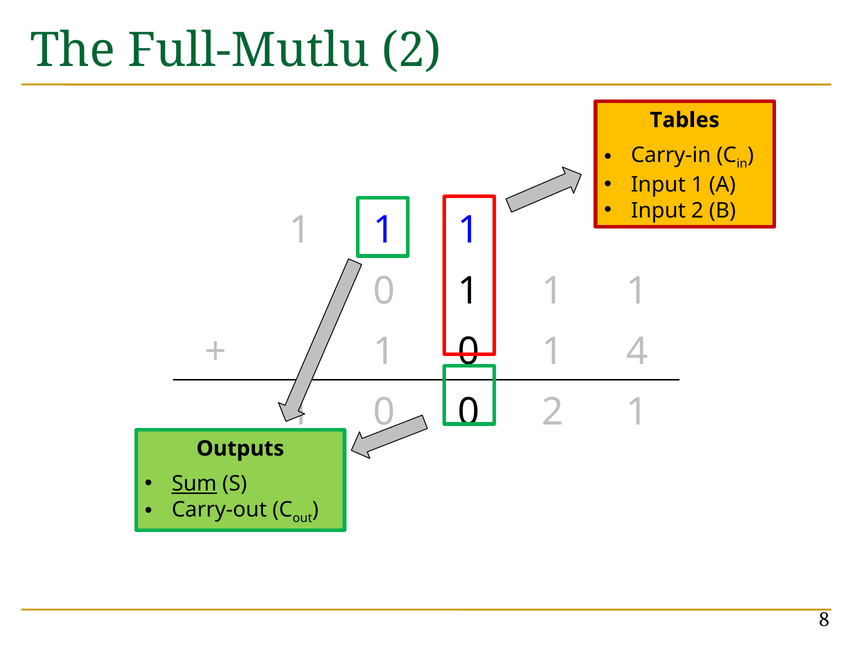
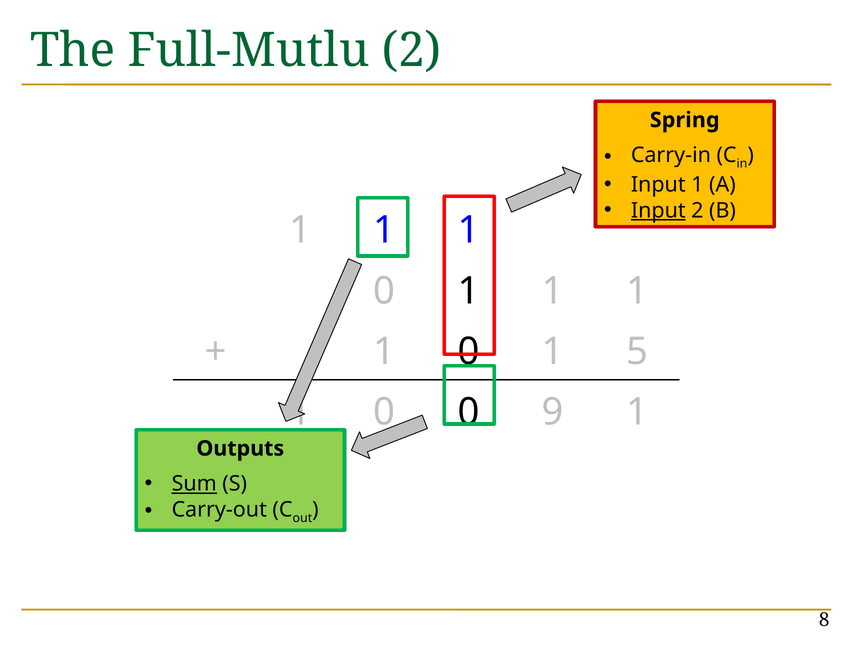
Tables: Tables -> Spring
Input at (658, 211) underline: none -> present
4: 4 -> 5
2 at (553, 412): 2 -> 9
